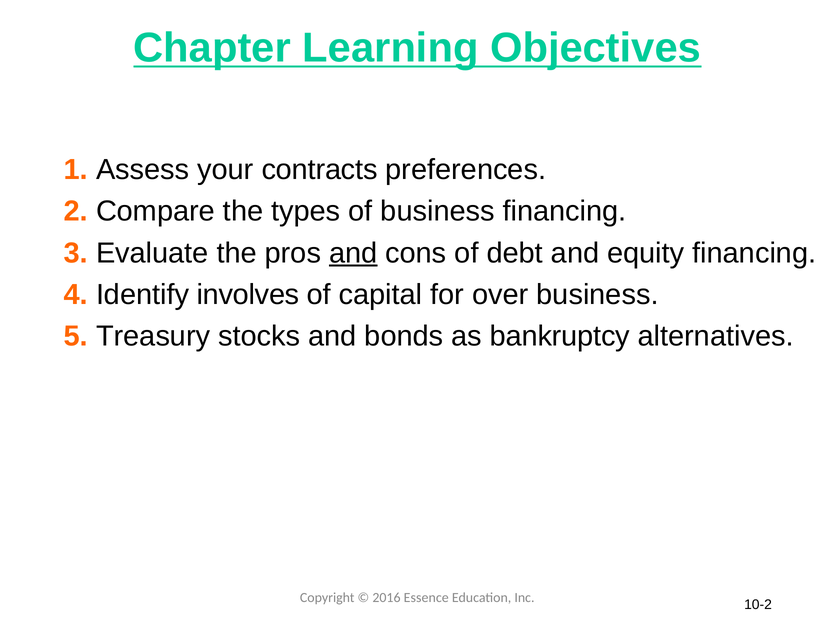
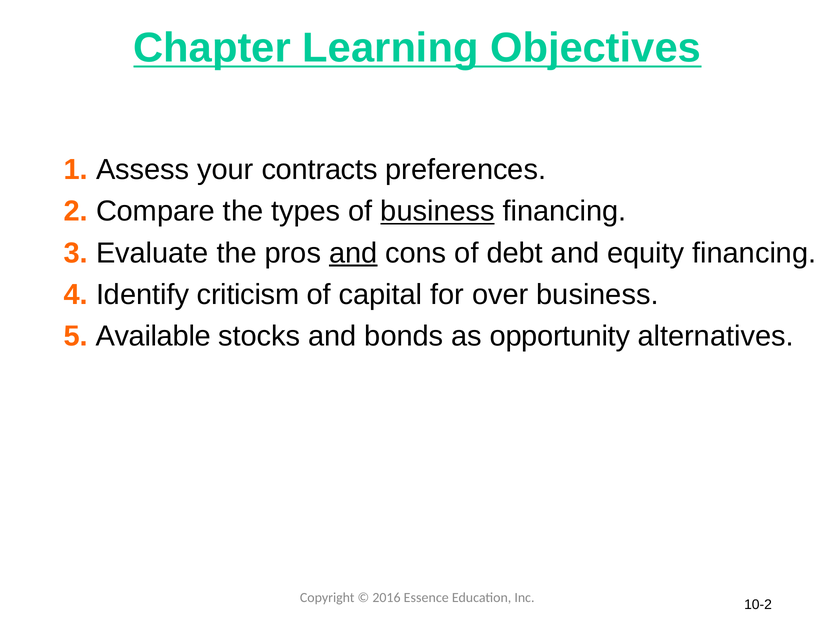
business at (438, 211) underline: none -> present
involves: involves -> criticism
Treasury: Treasury -> Available
bankruptcy: bankruptcy -> opportunity
